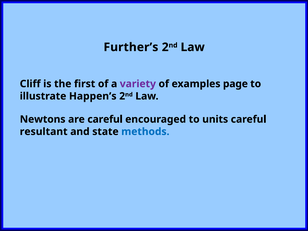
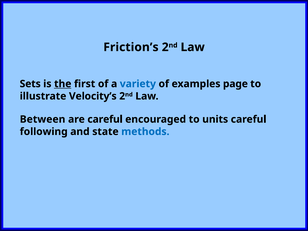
Further’s: Further’s -> Friction’s
Cliff: Cliff -> Sets
the underline: none -> present
variety colour: purple -> blue
Happen’s: Happen’s -> Velocity’s
Newtons: Newtons -> Between
resultant: resultant -> following
